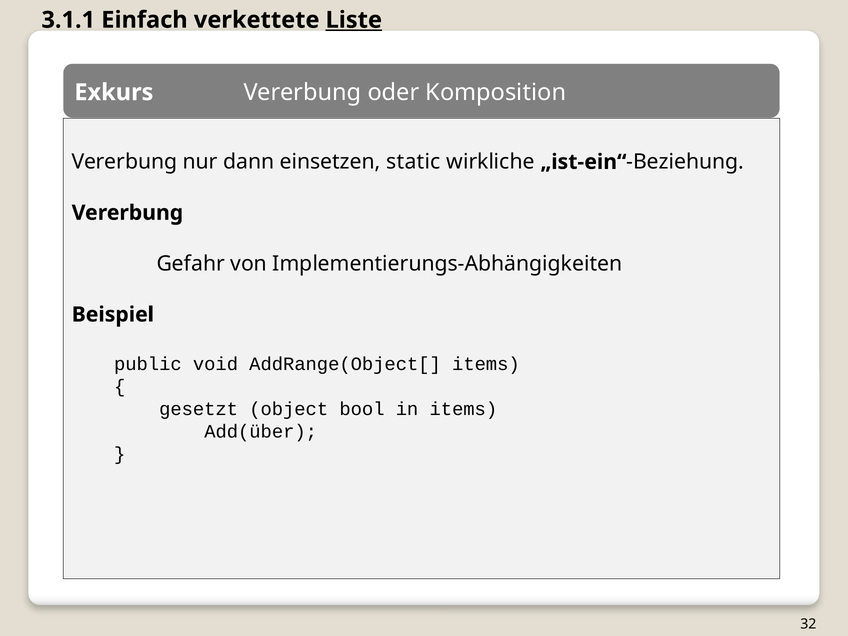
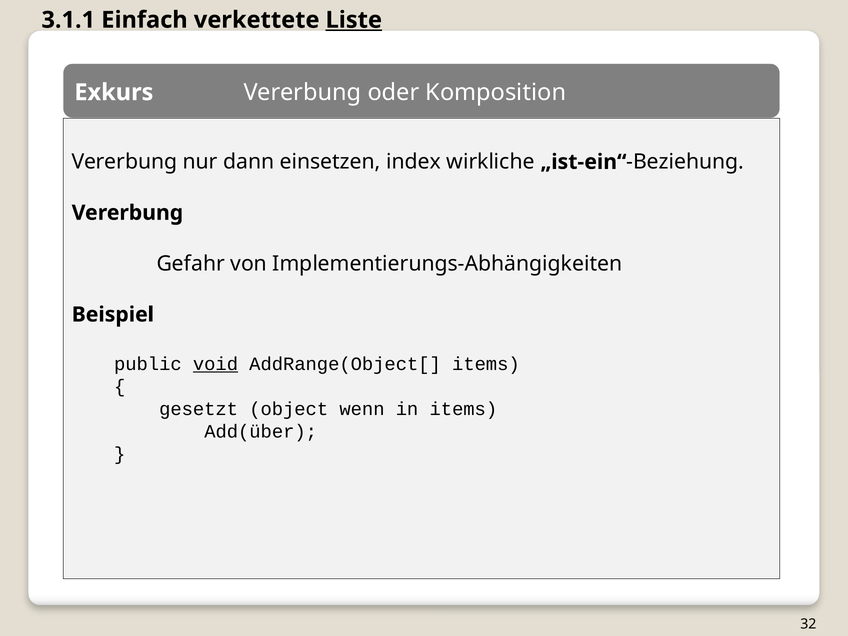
static: static -> index
void underline: none -> present
bool: bool -> wenn
